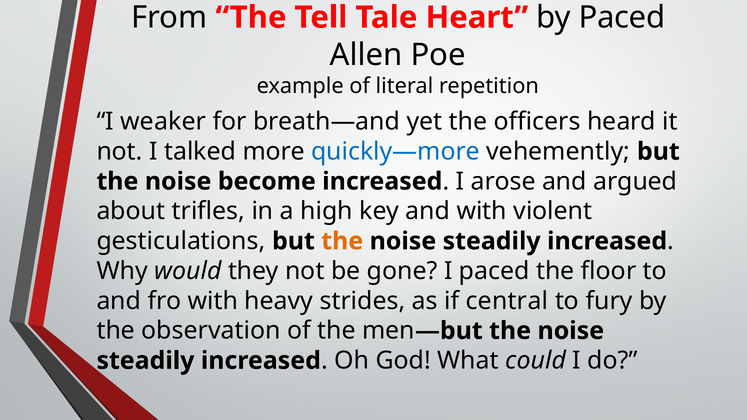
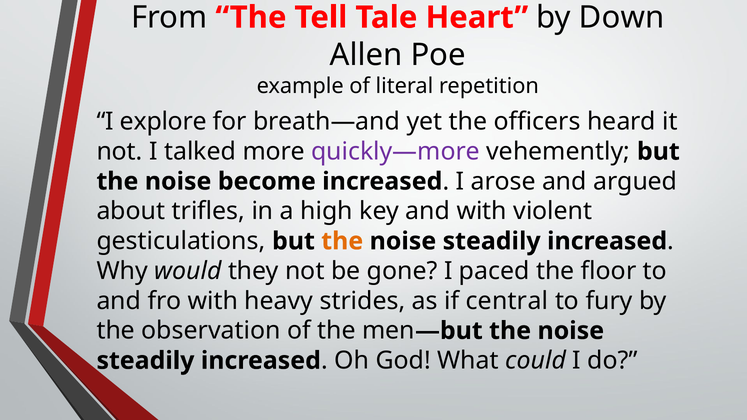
by Paced: Paced -> Down
weaker: weaker -> explore
quickly—more colour: blue -> purple
